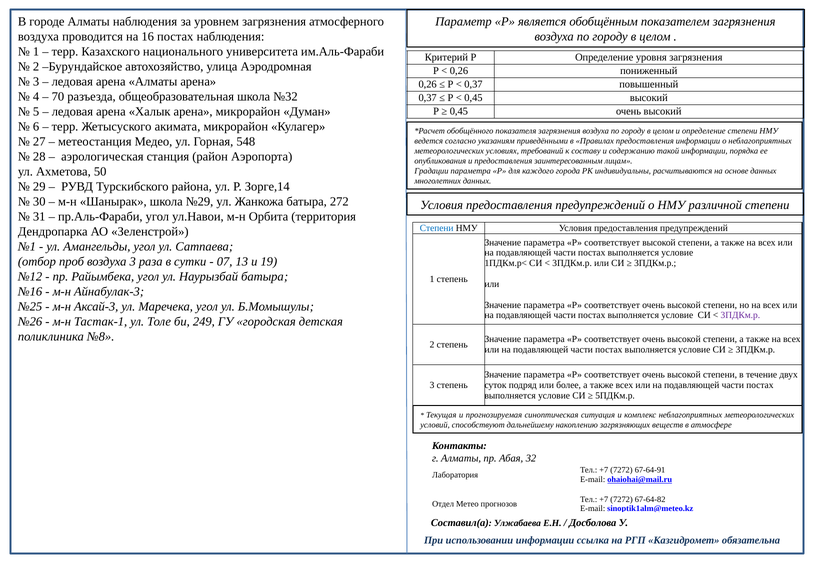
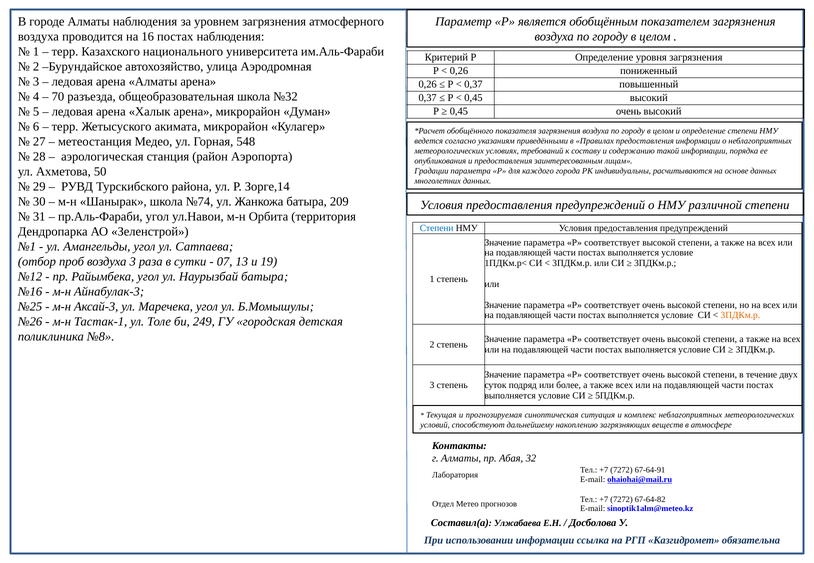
№29: №29 -> №74
272: 272 -> 209
3ПДКм.р at (740, 316) colour: purple -> orange
